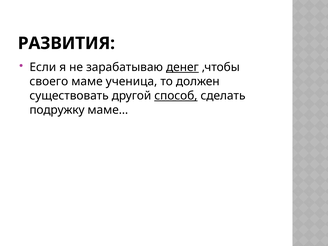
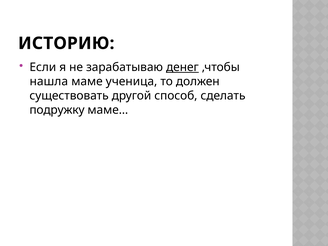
РАЗВИТИЯ: РАЗВИТИЯ -> ИСТОРИЮ
своего: своего -> нашла
способ underline: present -> none
